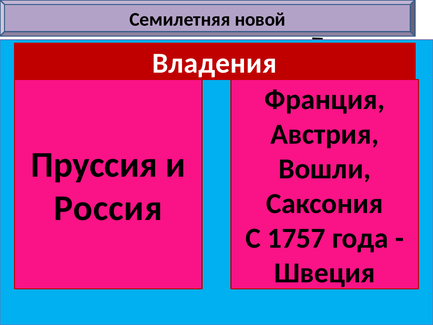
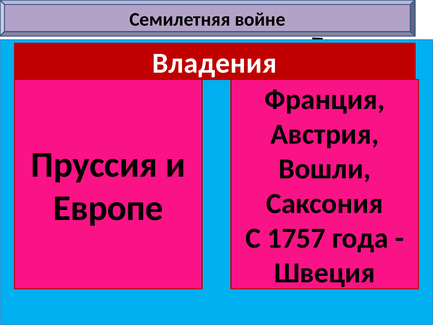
новой: новой -> войне
Россия at (108, 208): Россия -> Европе
